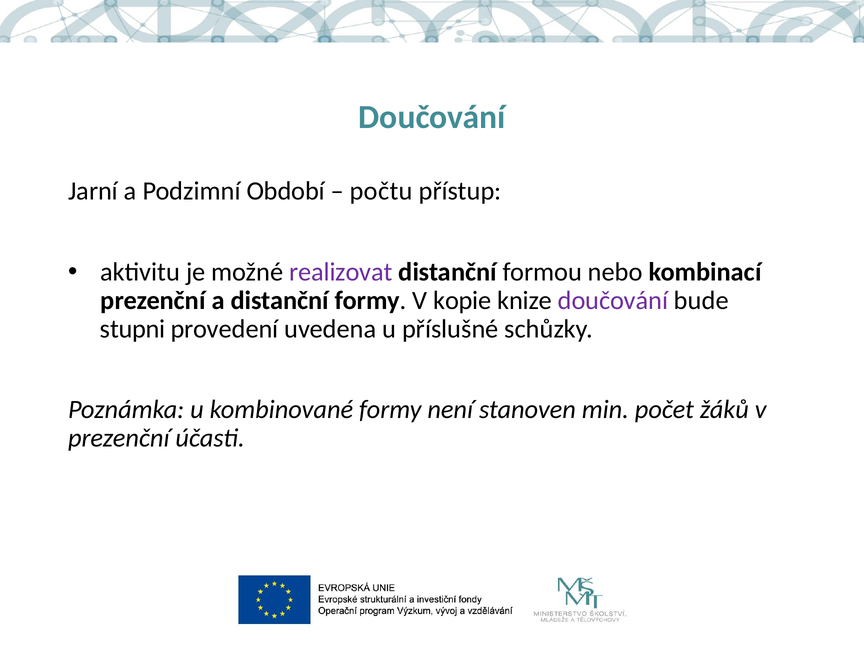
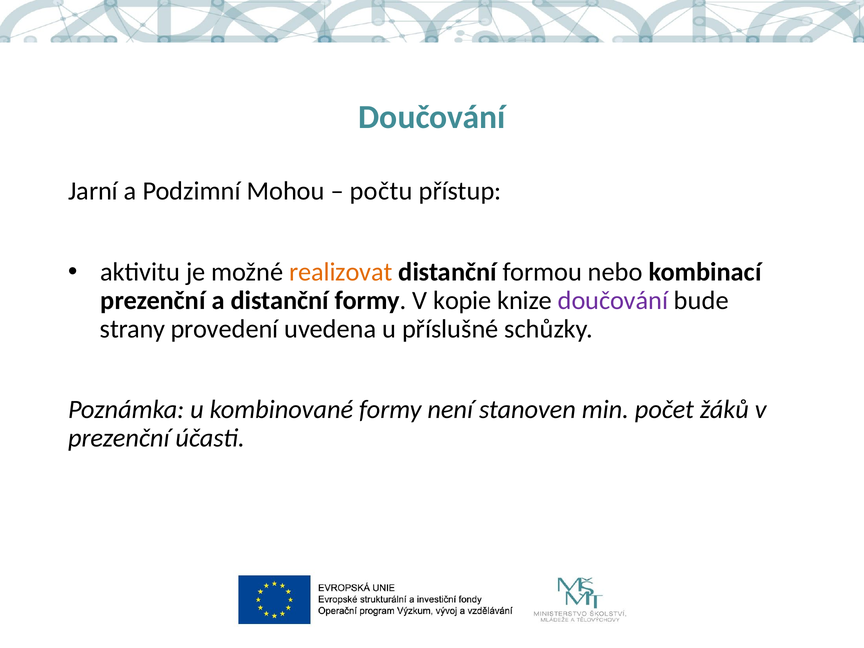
Období: Období -> Mohou
realizovat colour: purple -> orange
stupni: stupni -> strany
